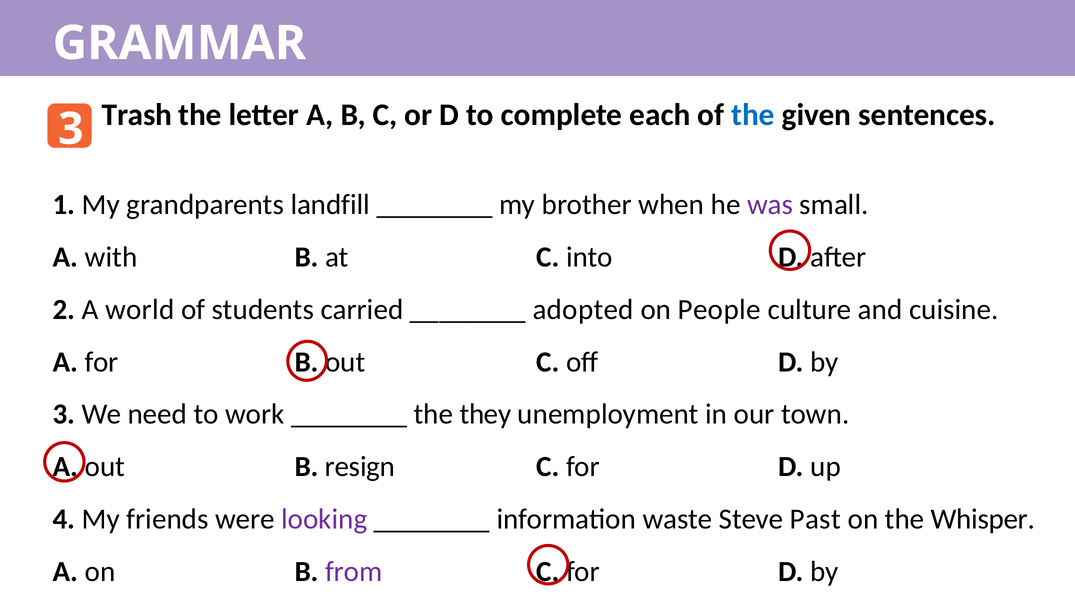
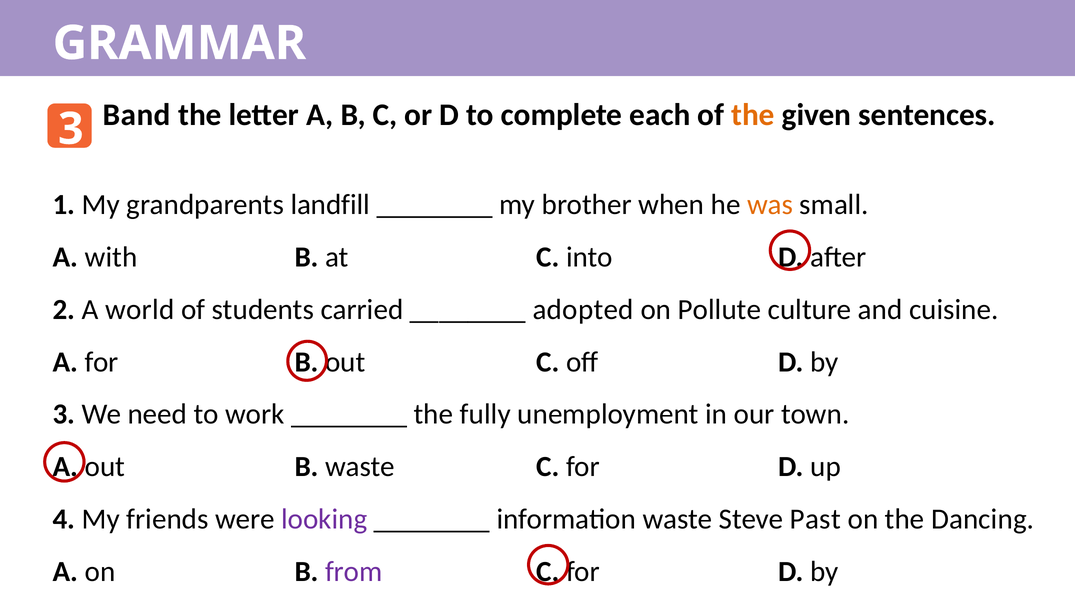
Trash: Trash -> Band
the at (753, 115) colour: blue -> orange
was colour: purple -> orange
People: People -> Pollute
they: they -> fully
B resign: resign -> waste
Whisper: Whisper -> Dancing
